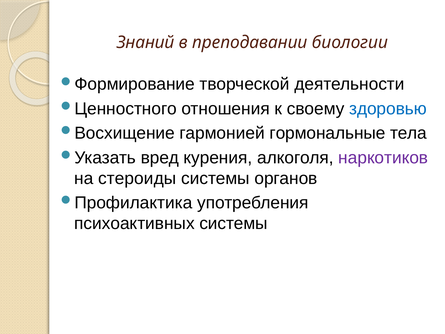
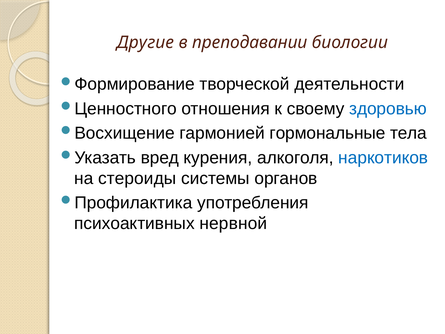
Знаний: Знаний -> Другие
наркотиков colour: purple -> blue
психоактивных системы: системы -> нервной
